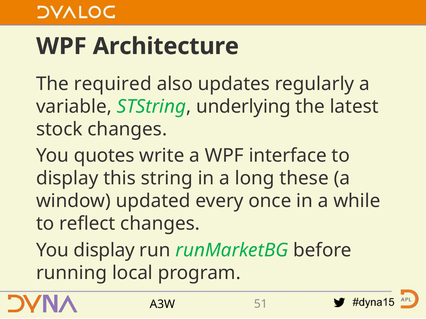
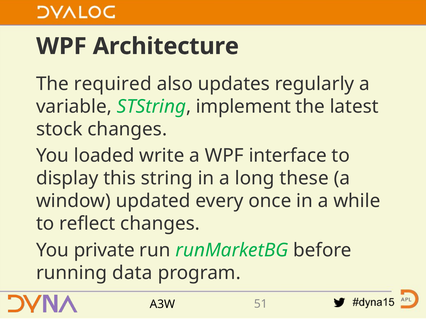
underlying: underlying -> implement
quotes: quotes -> loaded
You display: display -> private
local: local -> data
